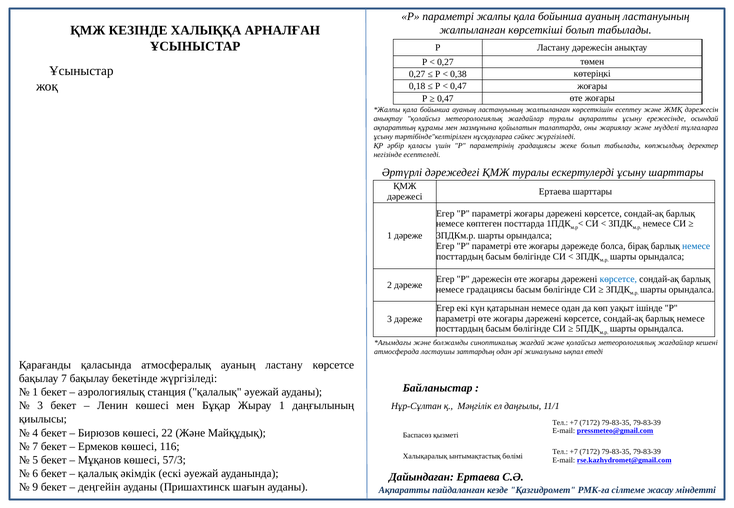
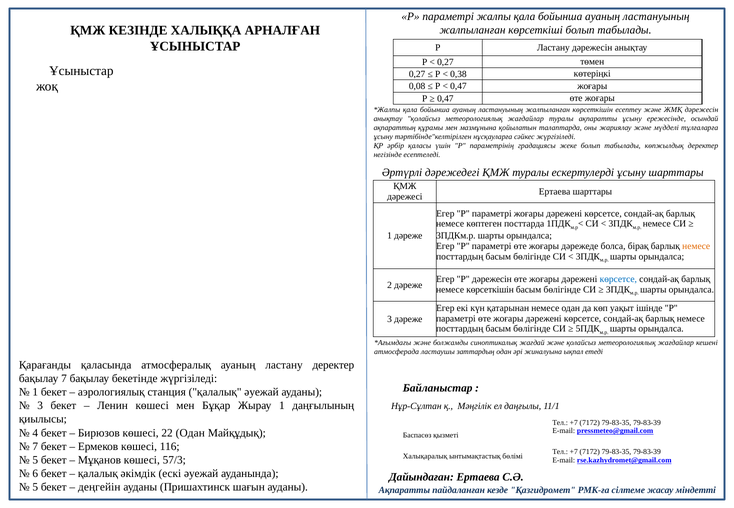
0,18: 0,18 -> 0,08
немесе at (696, 246) colour: blue -> orange
немесе градациясы: градациясы -> көрсеткішін
ластану көрсетсе: көрсетсе -> деректер
22 Және: Және -> Одан
9 at (35, 487): 9 -> 5
